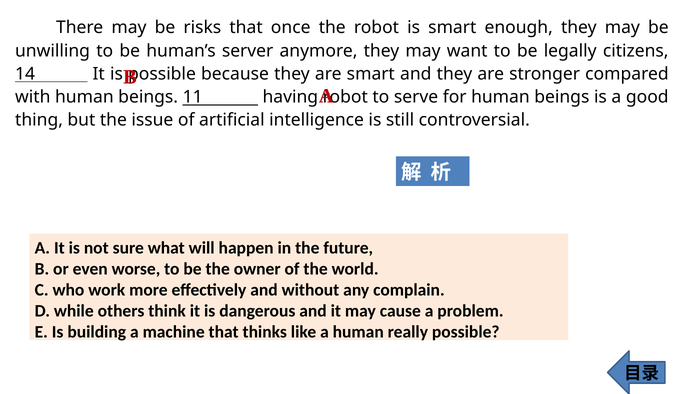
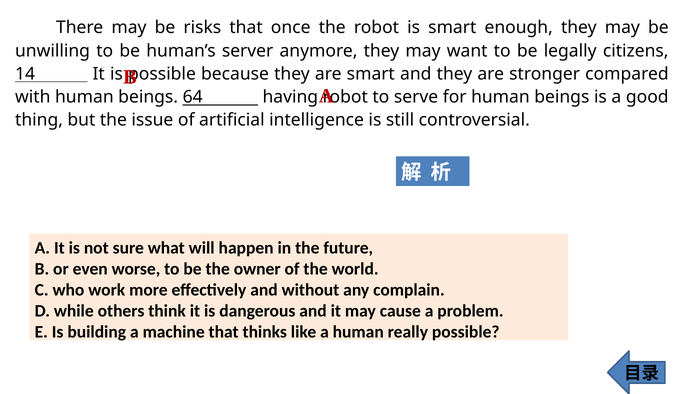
11: 11 -> 64
